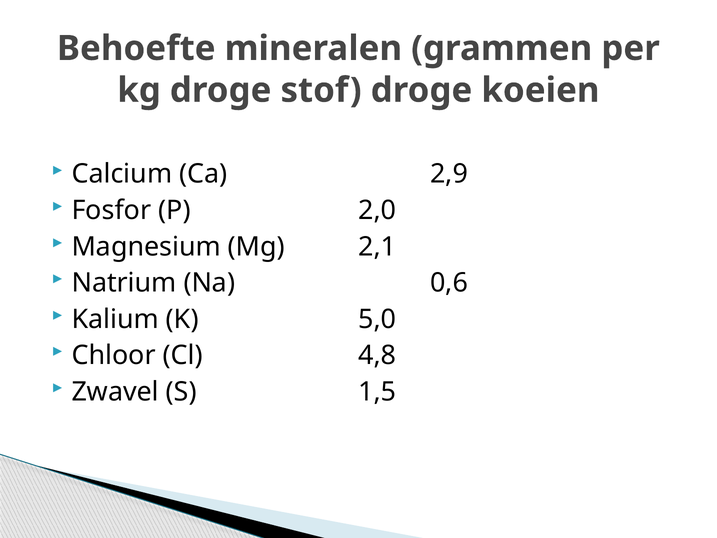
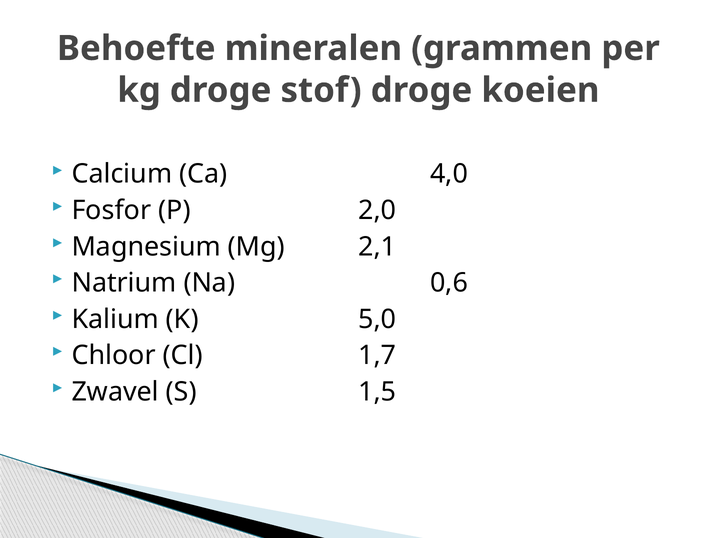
2,9: 2,9 -> 4,0
4,8: 4,8 -> 1,7
